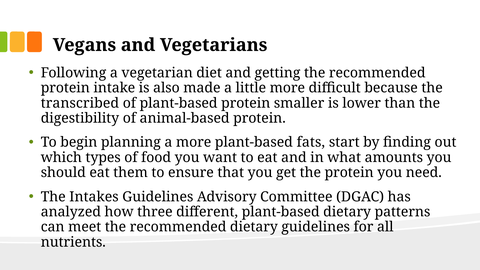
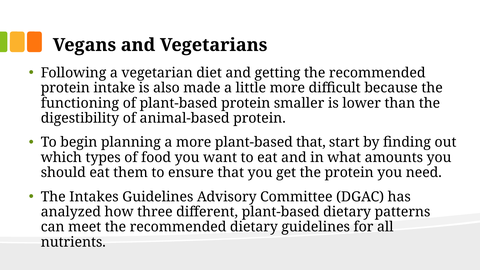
transcribed: transcribed -> functioning
plant-based fats: fats -> that
